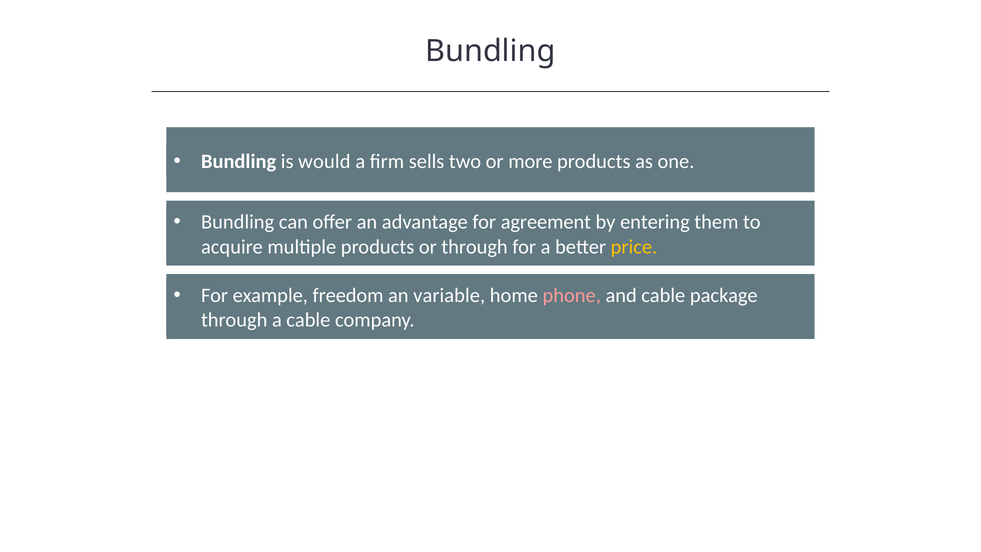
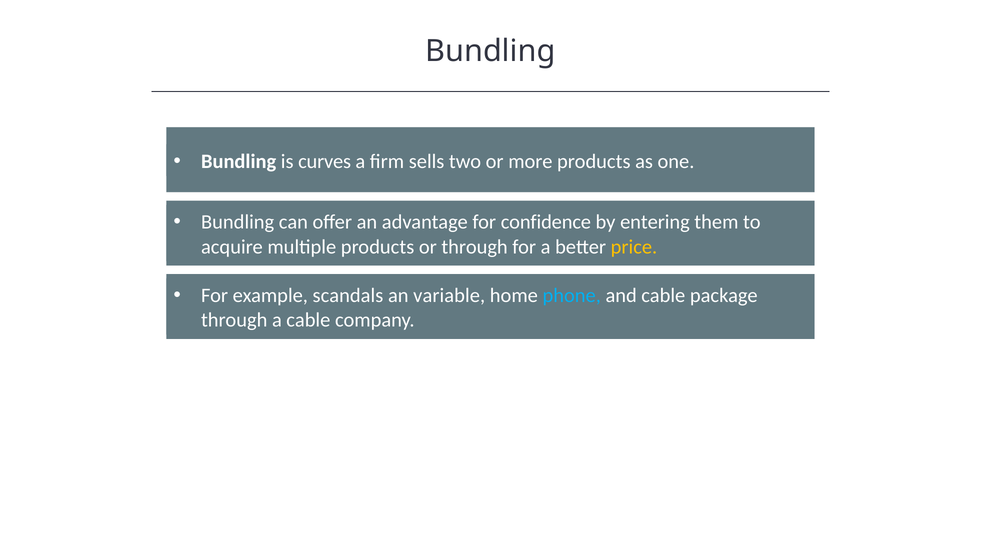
would: would -> curves
agreement: agreement -> confidence
freedom: freedom -> scandals
phone colour: pink -> light blue
